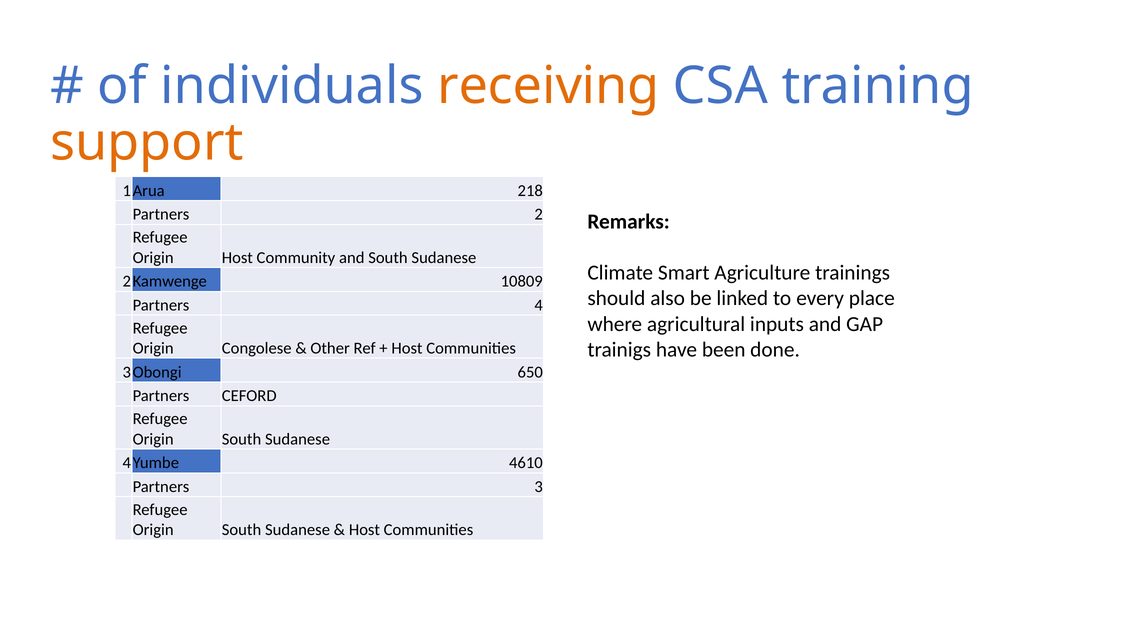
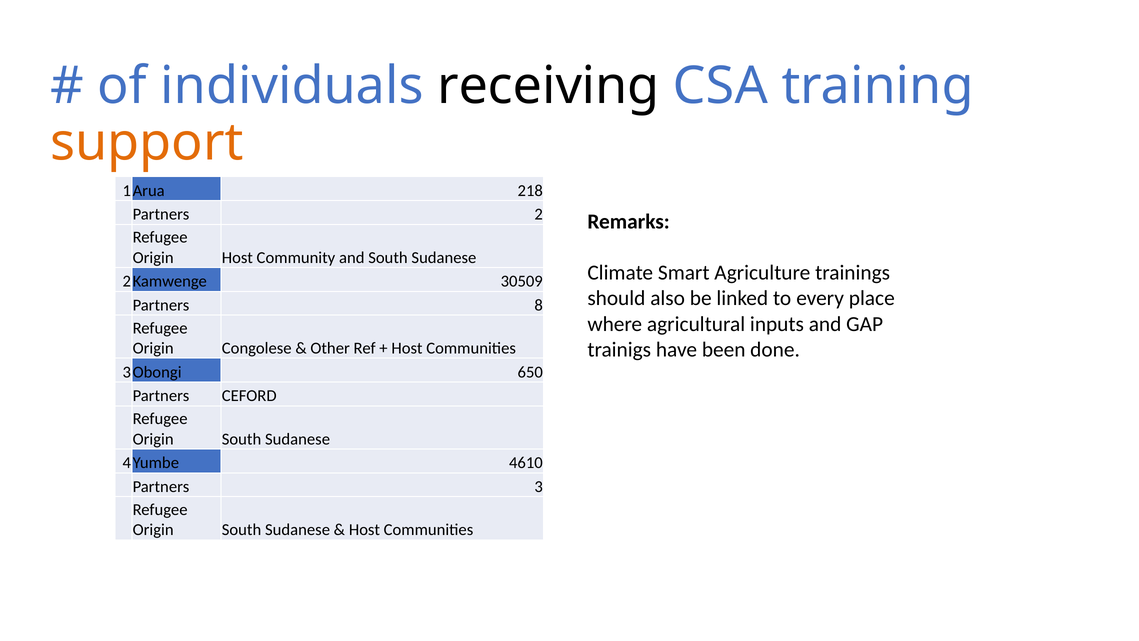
receiving colour: orange -> black
10809: 10809 -> 30509
4: 4 -> 8
